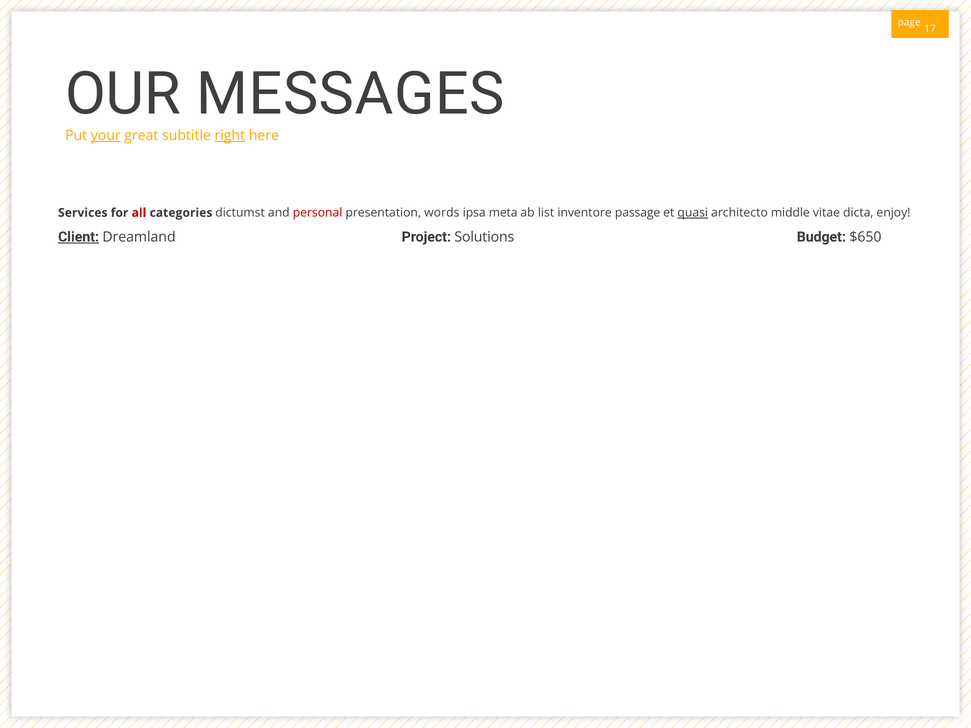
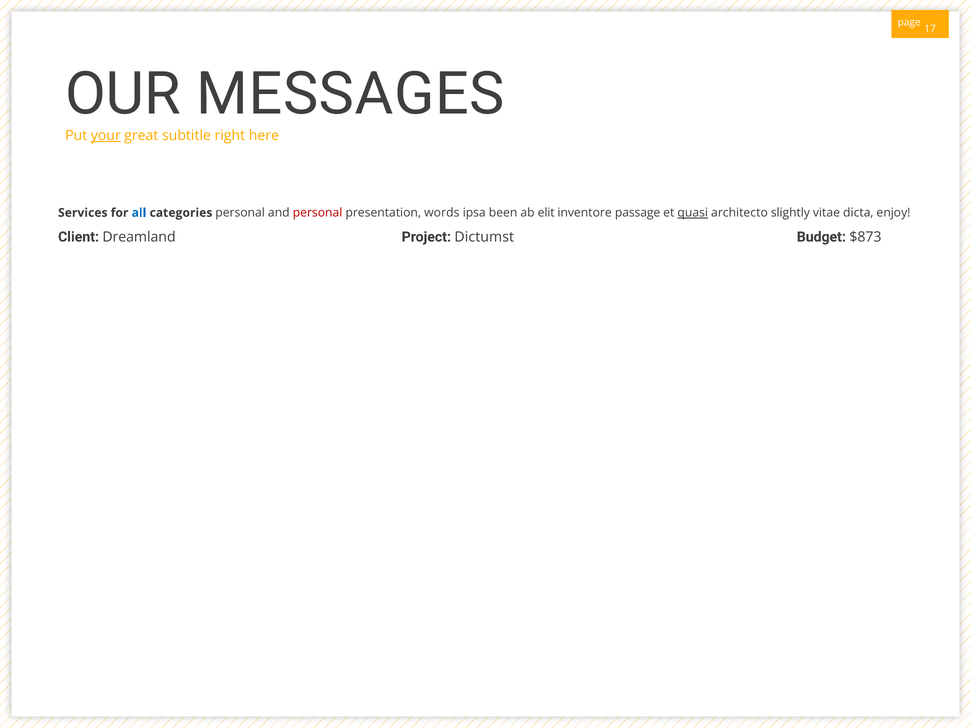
right underline: present -> none
all colour: red -> blue
categories dictumst: dictumst -> personal
meta: meta -> been
list: list -> elit
middle: middle -> slightly
Client underline: present -> none
Solutions: Solutions -> Dictumst
$650: $650 -> $873
